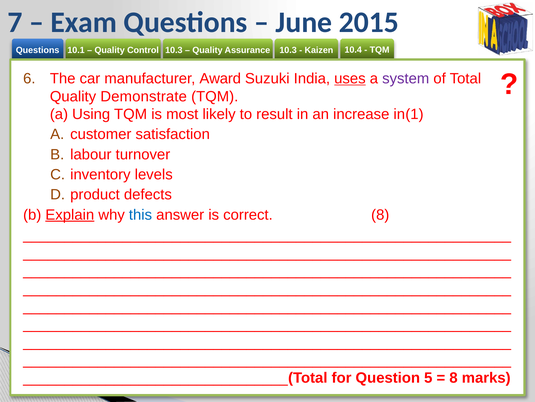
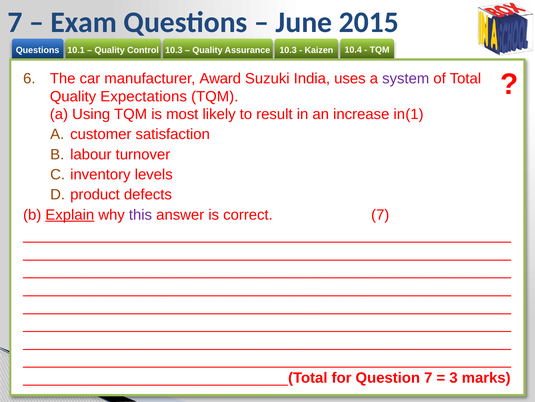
uses underline: present -> none
Demonstrate: Demonstrate -> Expectations
this colour: blue -> purple
correct 8: 8 -> 7
Question 5: 5 -> 7
8 at (453, 377): 8 -> 3
